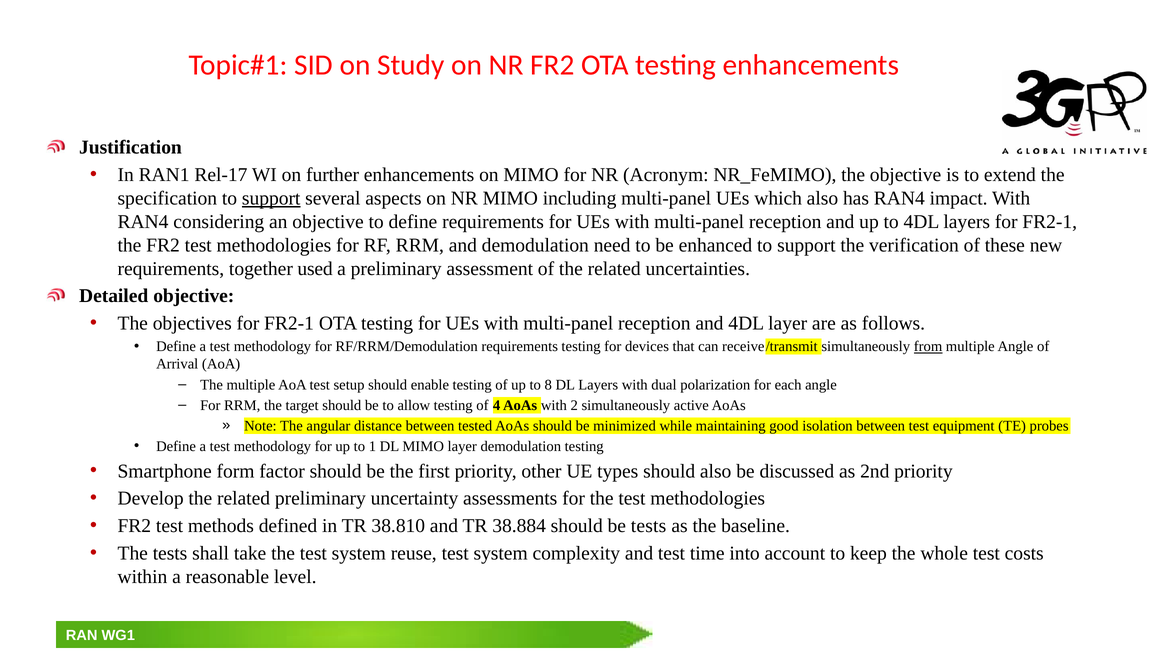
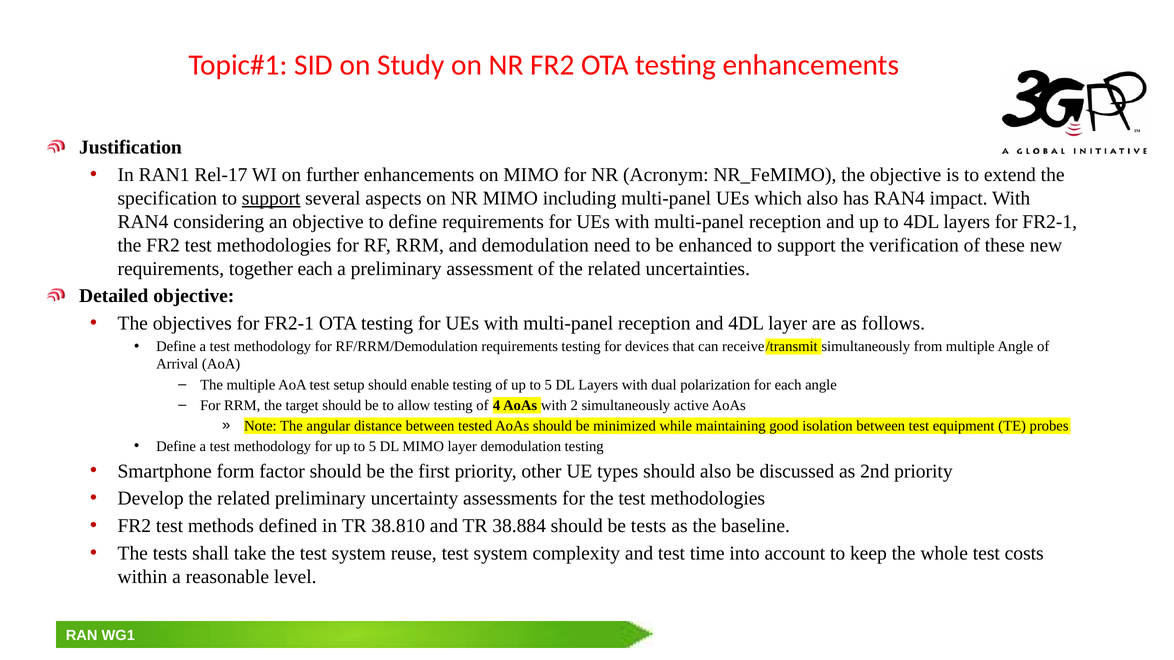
together used: used -> each
from underline: present -> none
of up to 8: 8 -> 5
for up to 1: 1 -> 5
